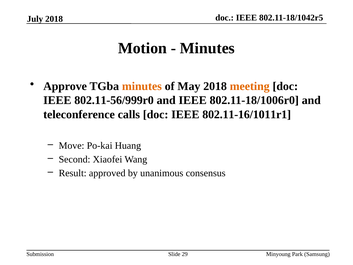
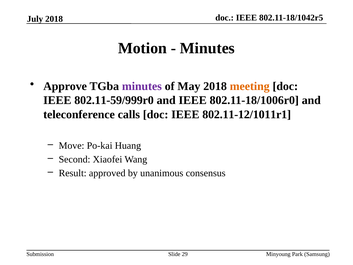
minutes at (142, 86) colour: orange -> purple
802.11-56/999r0: 802.11-56/999r0 -> 802.11-59/999r0
802.11-16/1011r1: 802.11-16/1011r1 -> 802.11-12/1011r1
